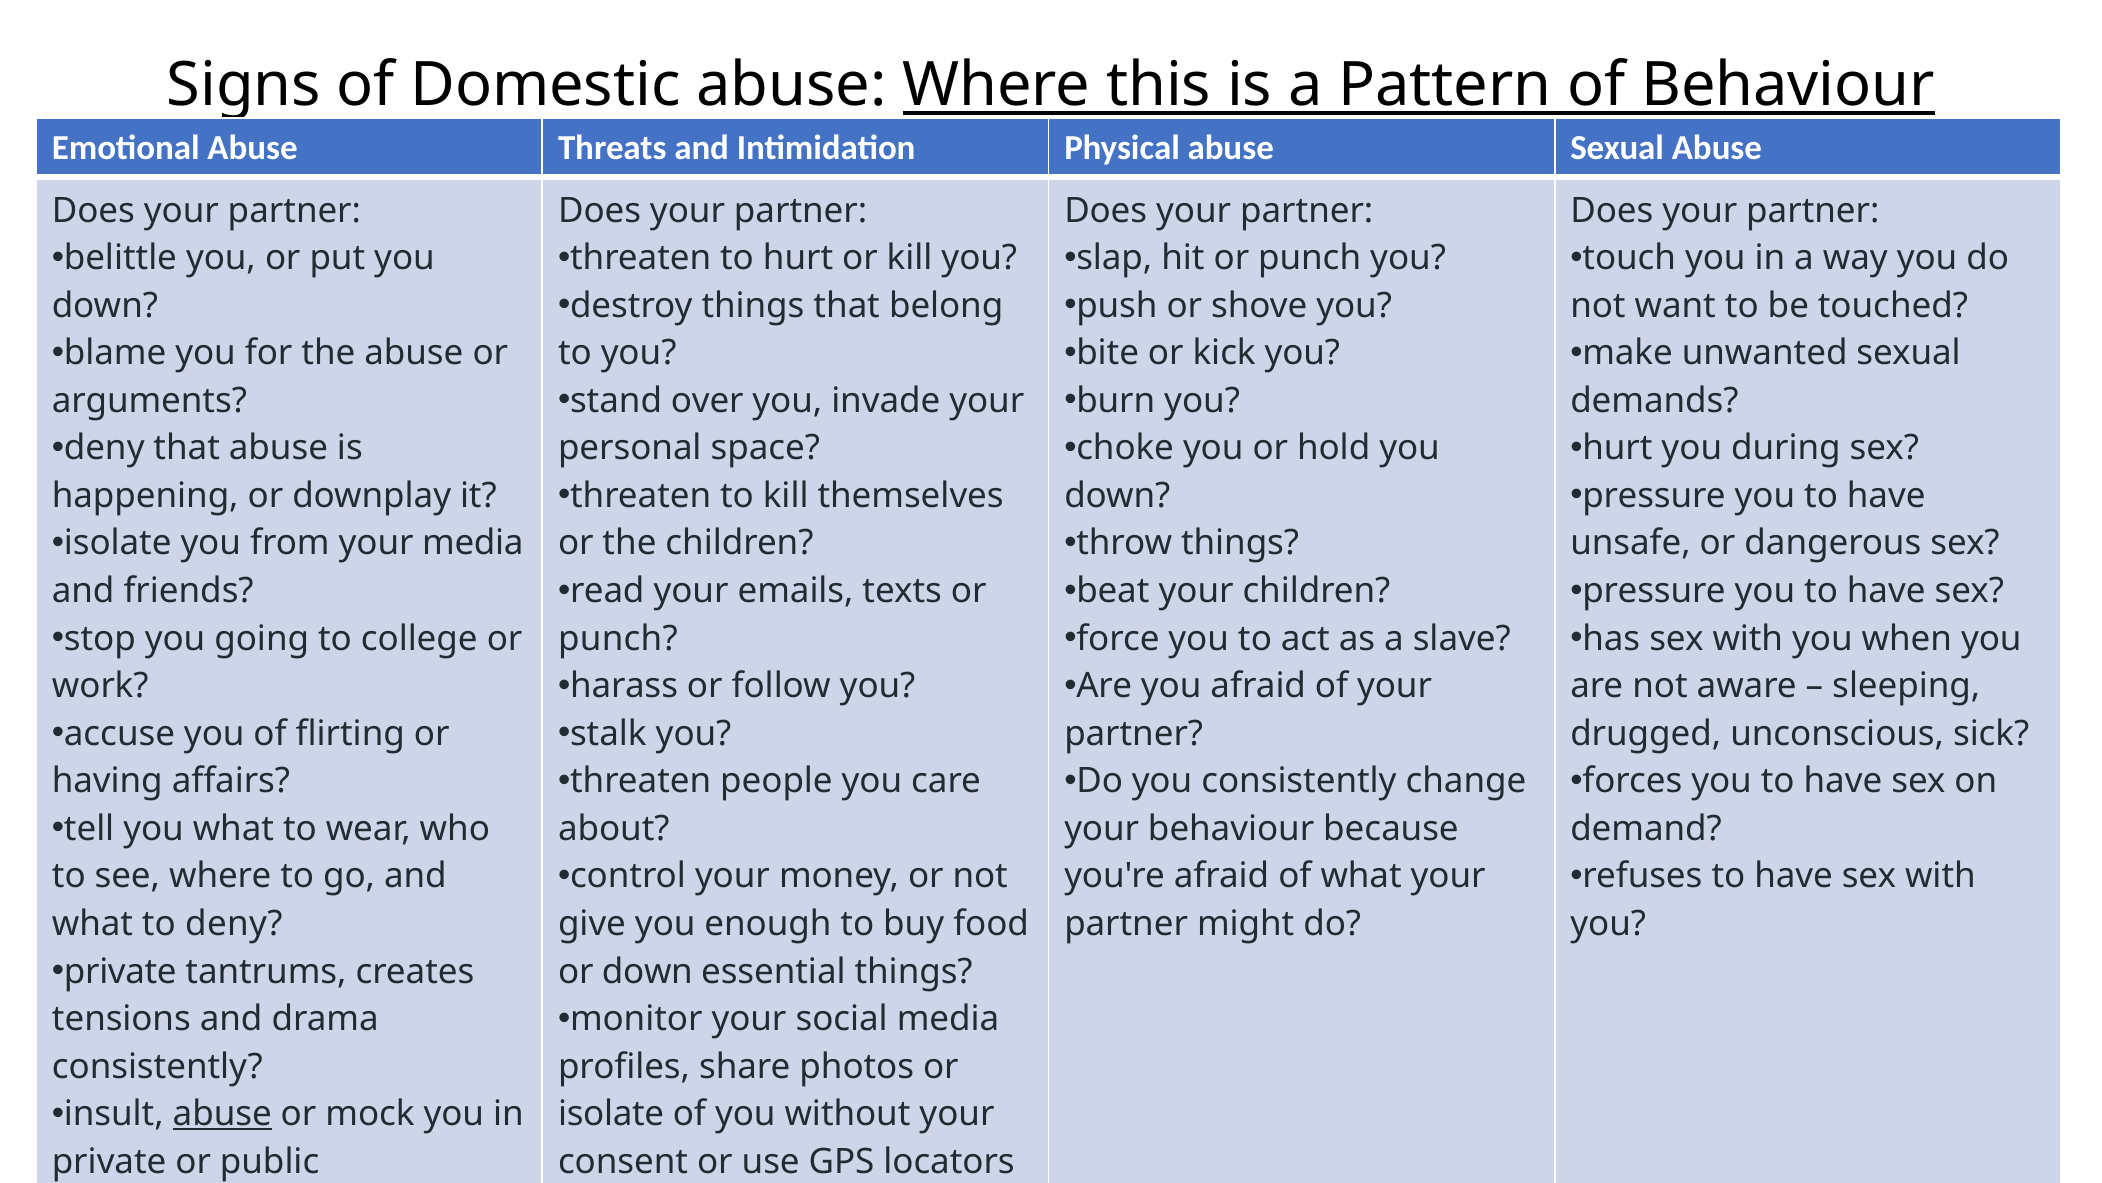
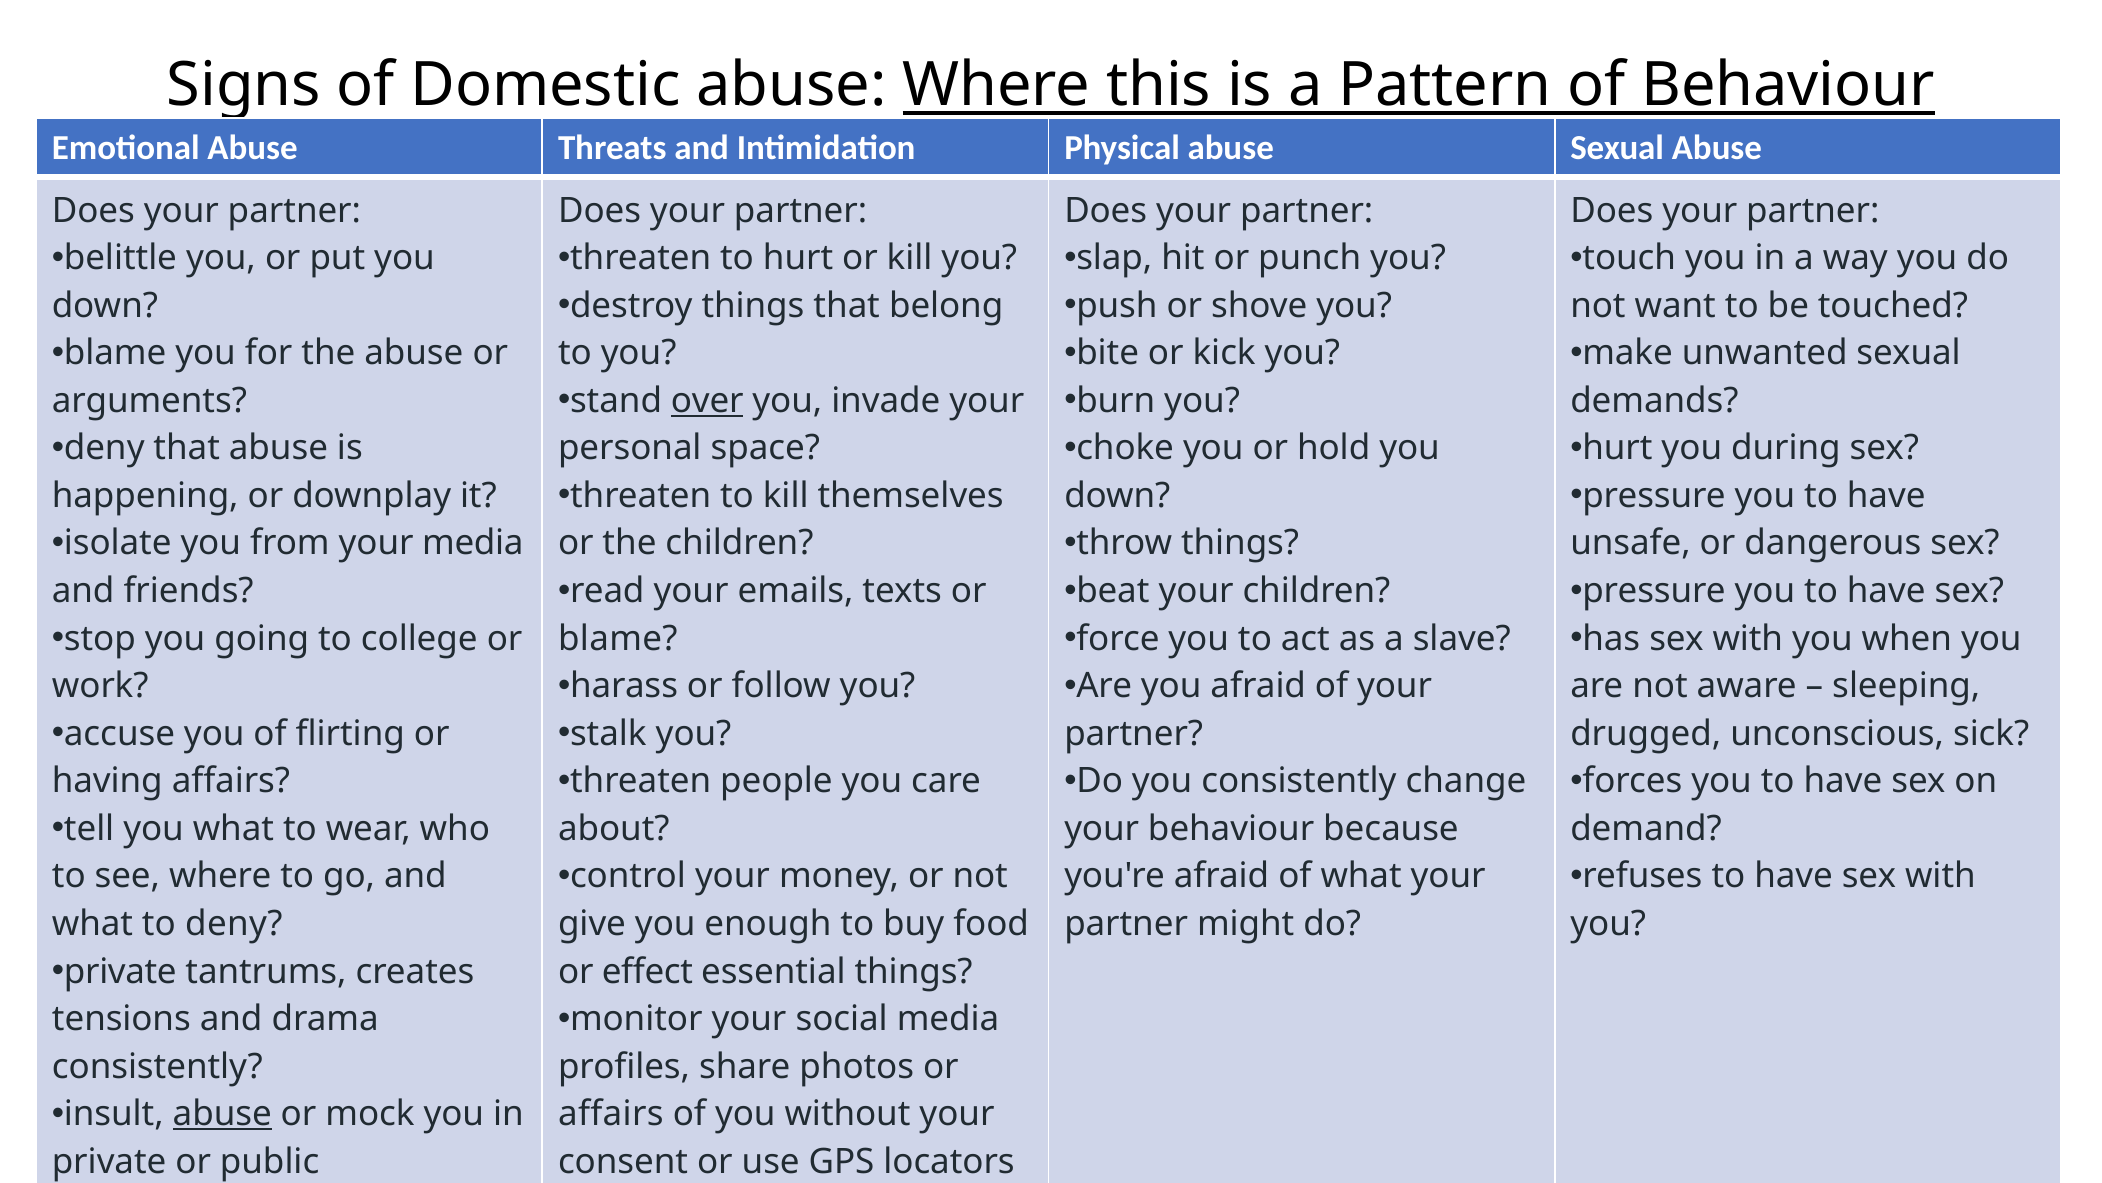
over underline: none -> present
punch at (618, 638): punch -> blame
or down: down -> effect
isolate at (611, 1114): isolate -> affairs
